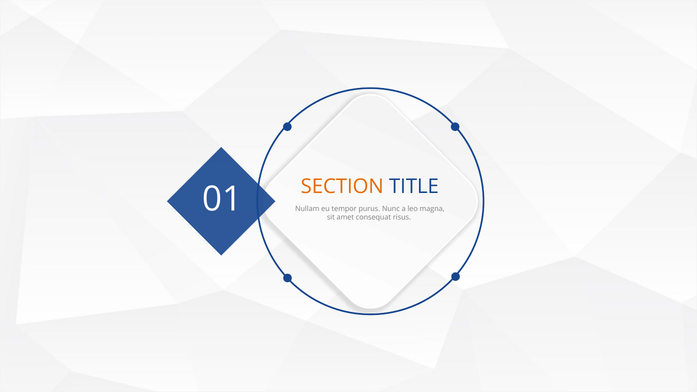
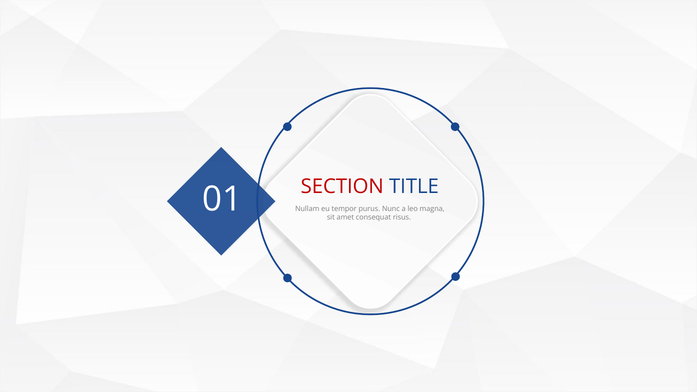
SECTION colour: orange -> red
